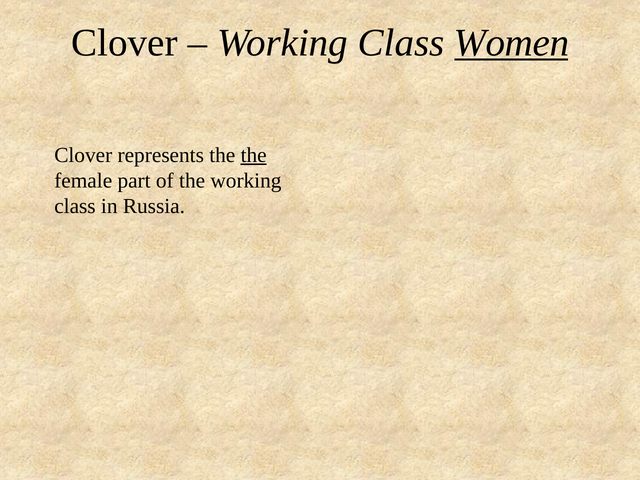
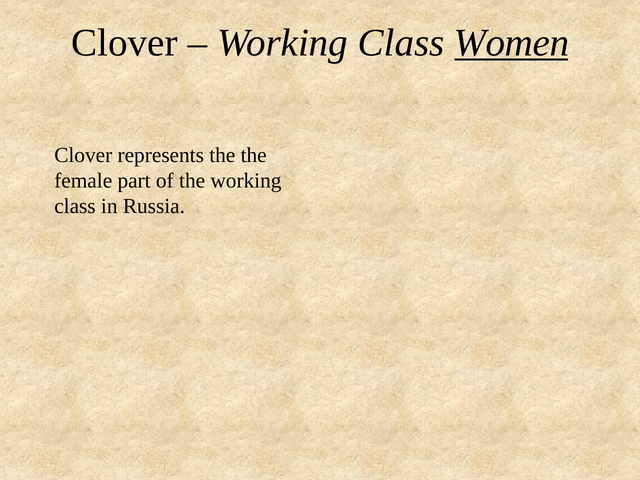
the at (254, 155) underline: present -> none
